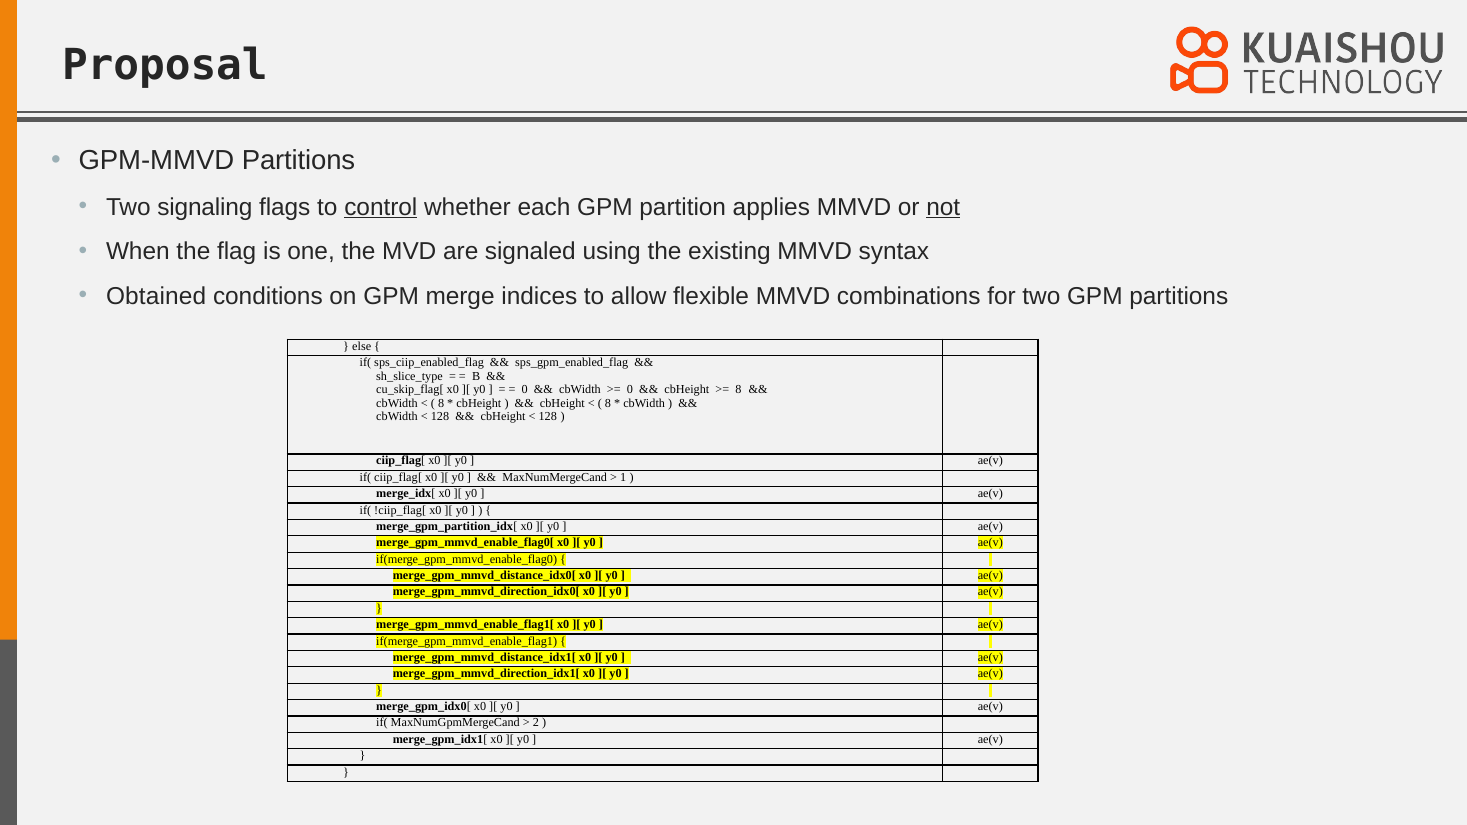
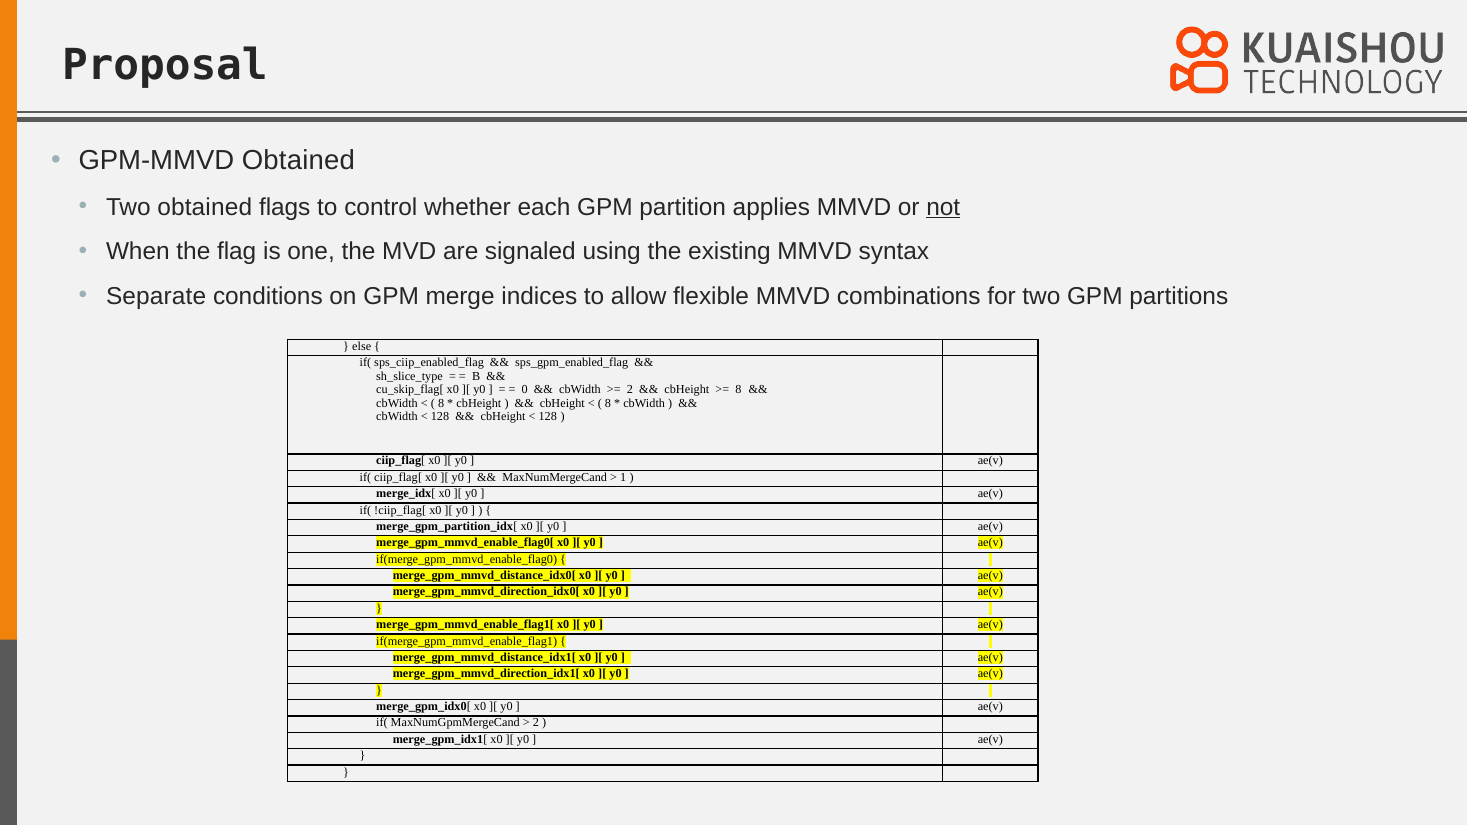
GPM-MMVD Partitions: Partitions -> Obtained
Two signaling: signaling -> obtained
control underline: present -> none
Obtained: Obtained -> Separate
0 at (630, 390): 0 -> 2
